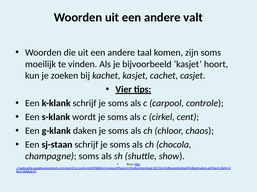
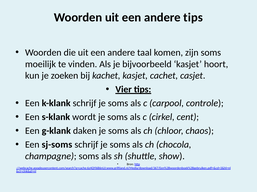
andere valt: valt -> tips
sj-staan: sj-staan -> sj-soms
